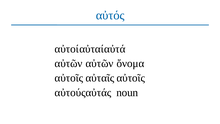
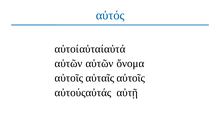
noun: noun -> αὐτῇ
